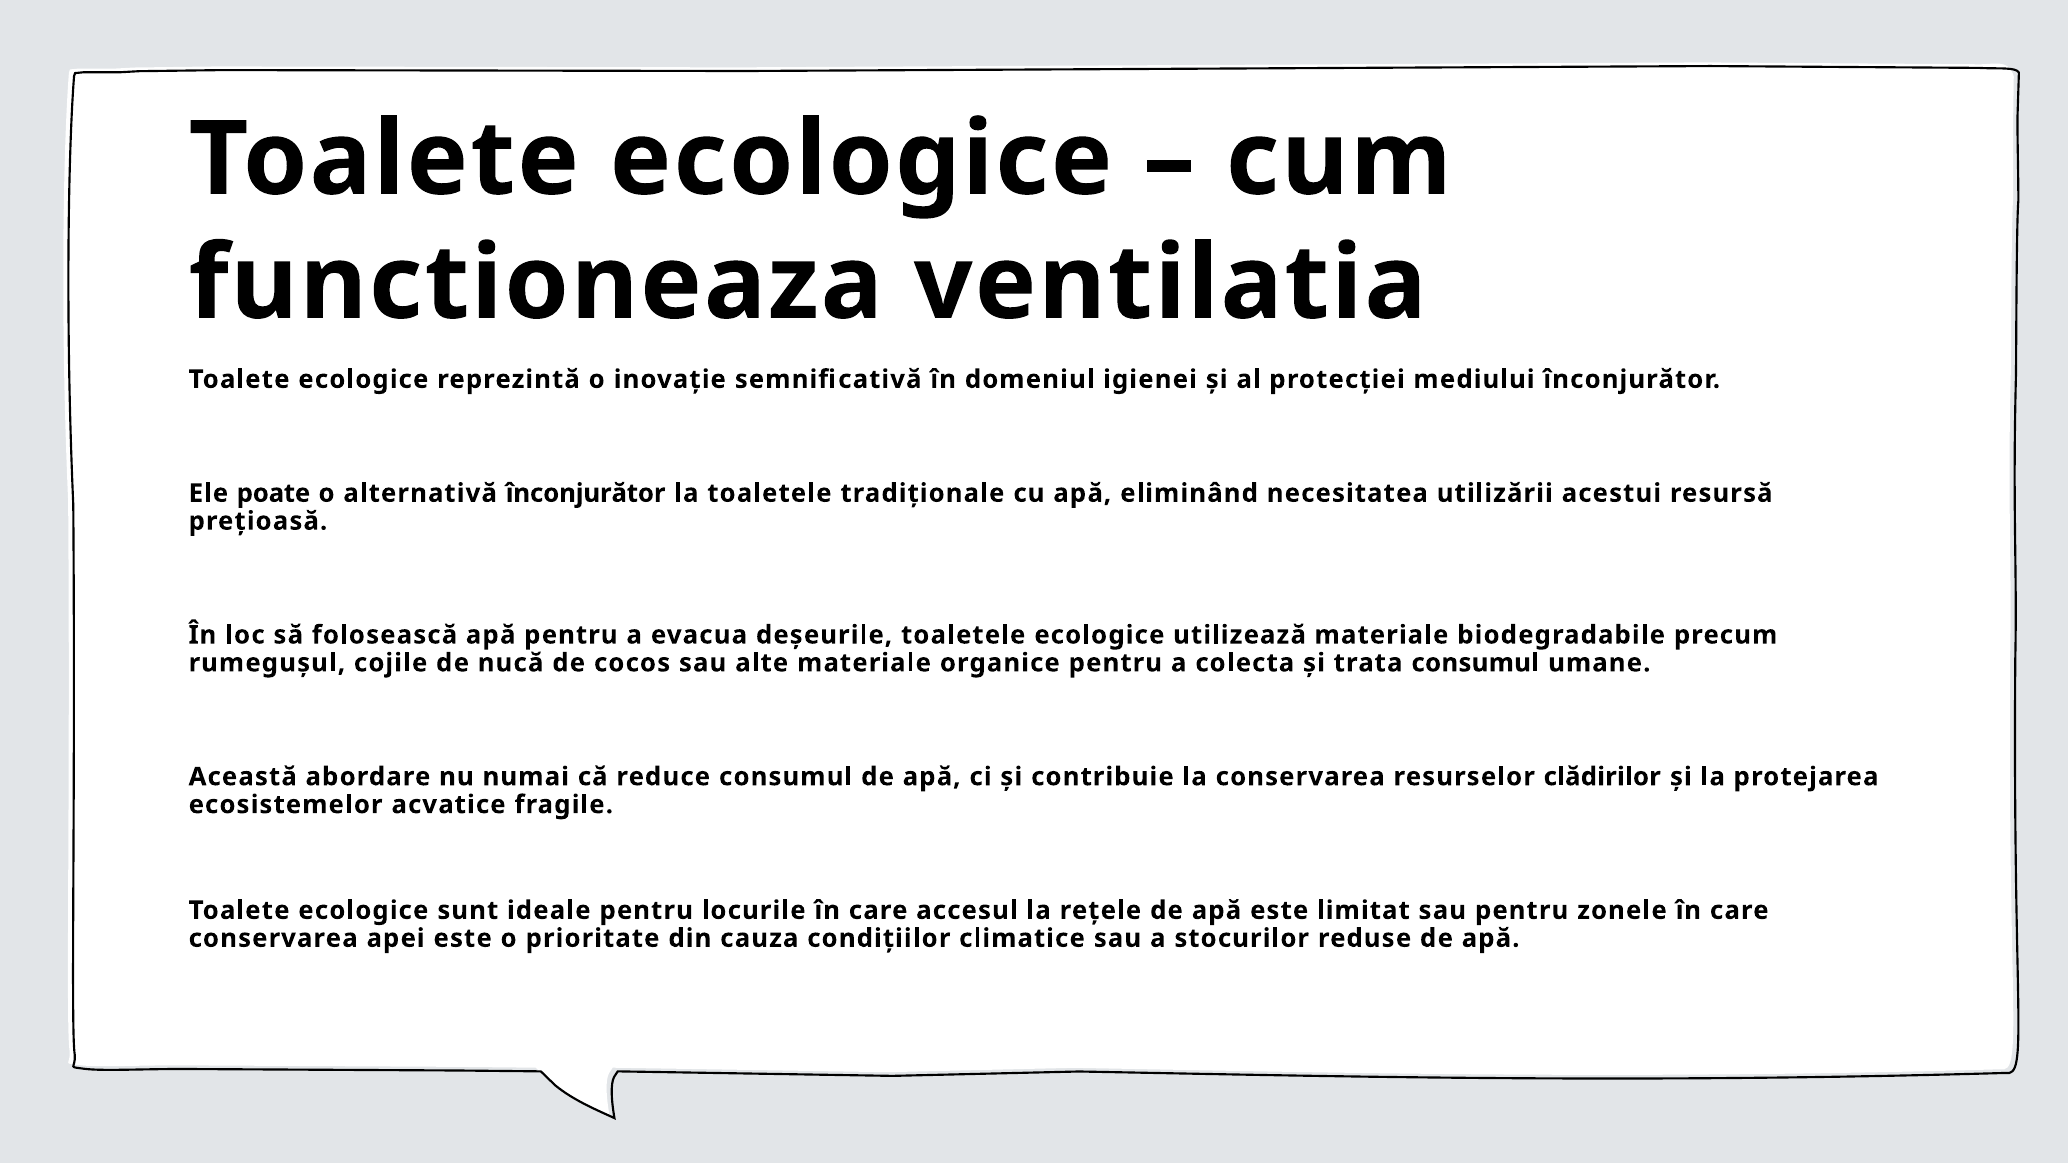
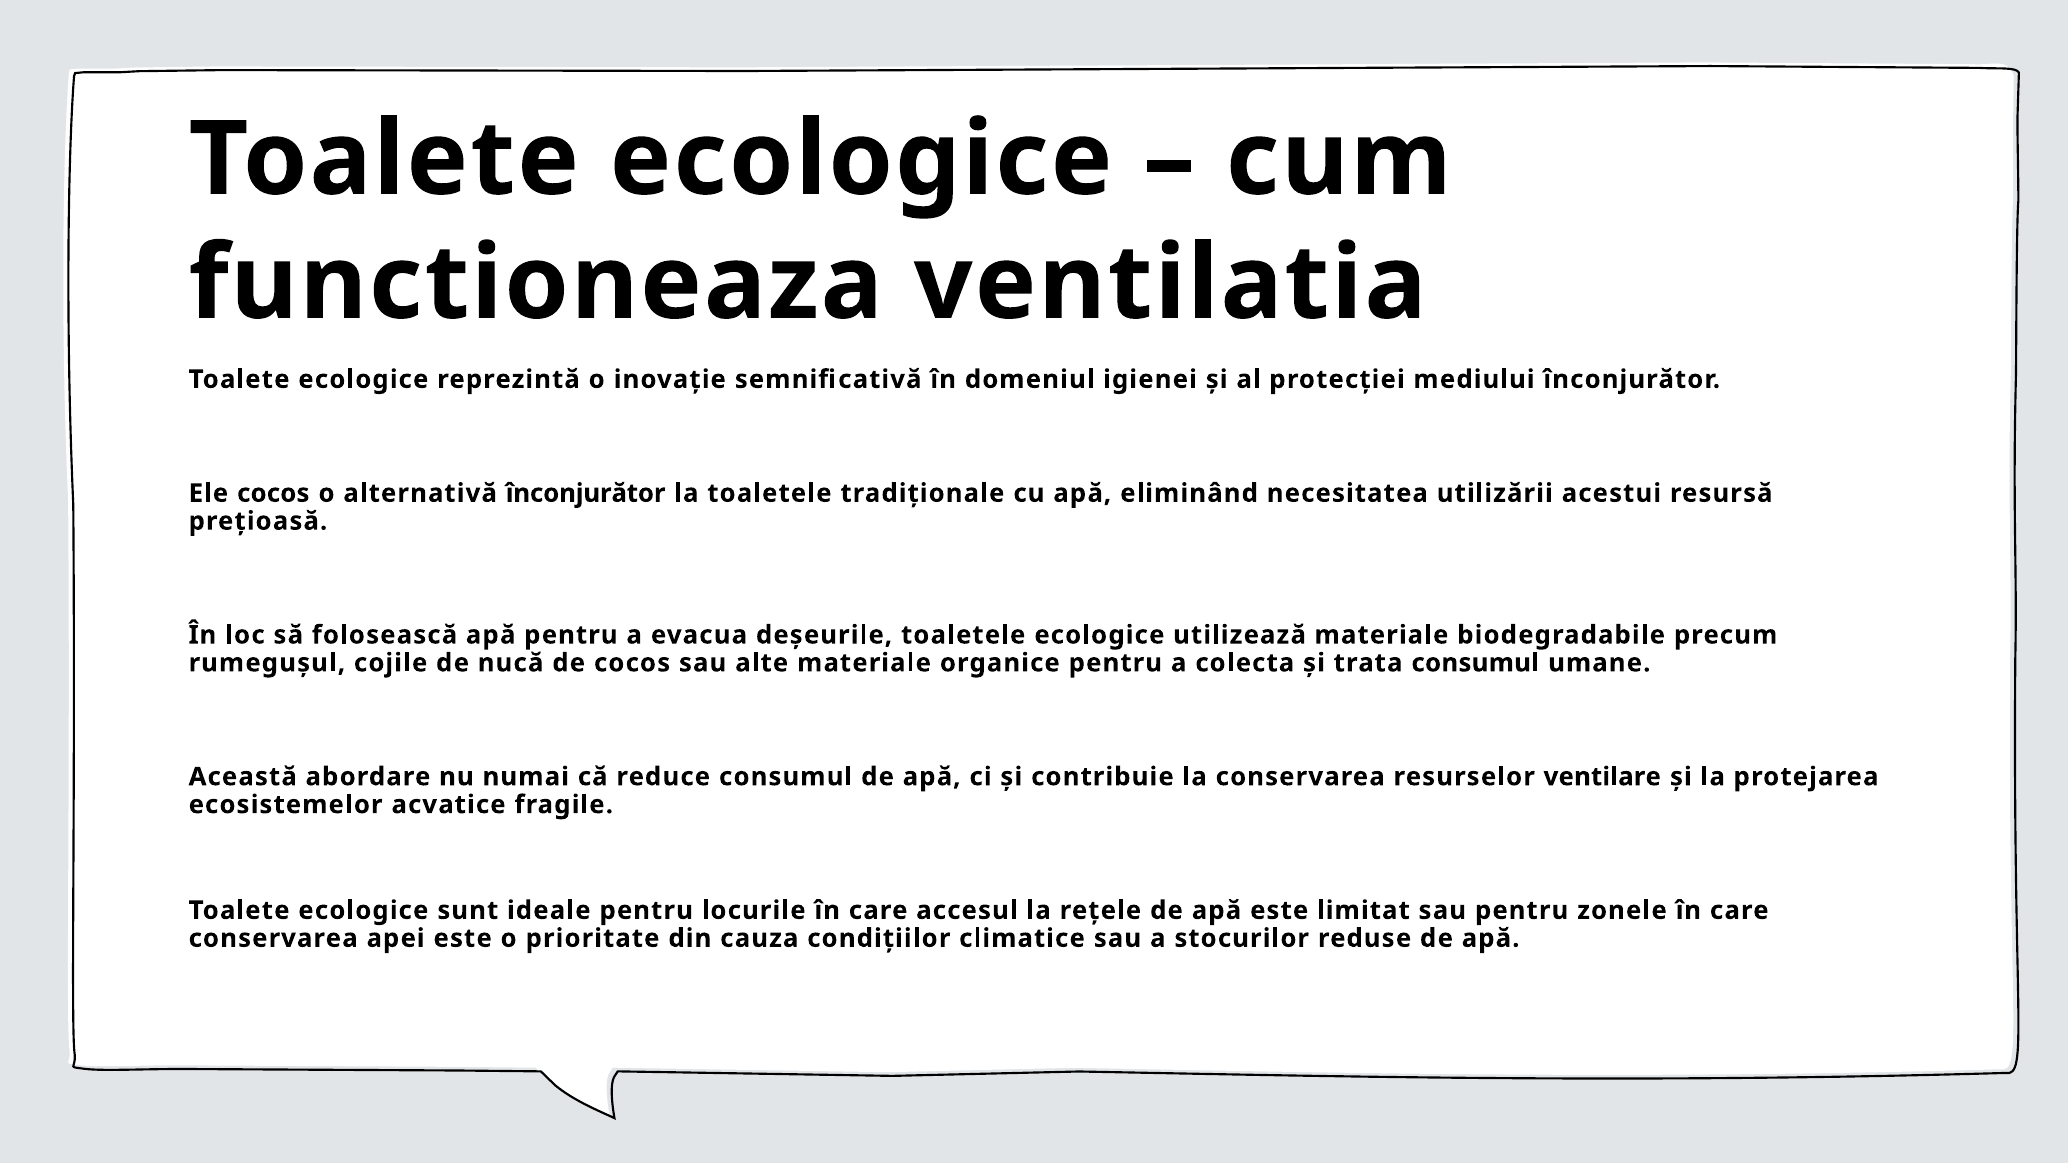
Ele poate: poate -> cocos
clădirilor: clădirilor -> ventilare
